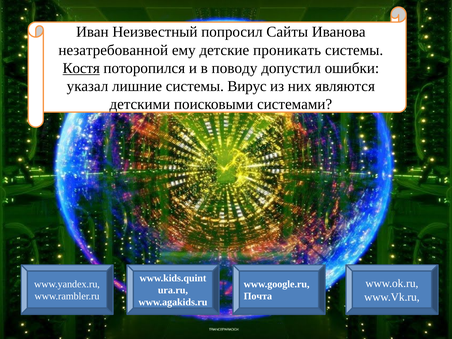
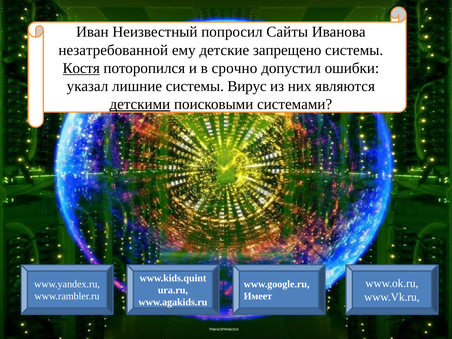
проникать: проникать -> запрещено
поводу: поводу -> срочно
детскими underline: none -> present
Почта: Почта -> Имеет
